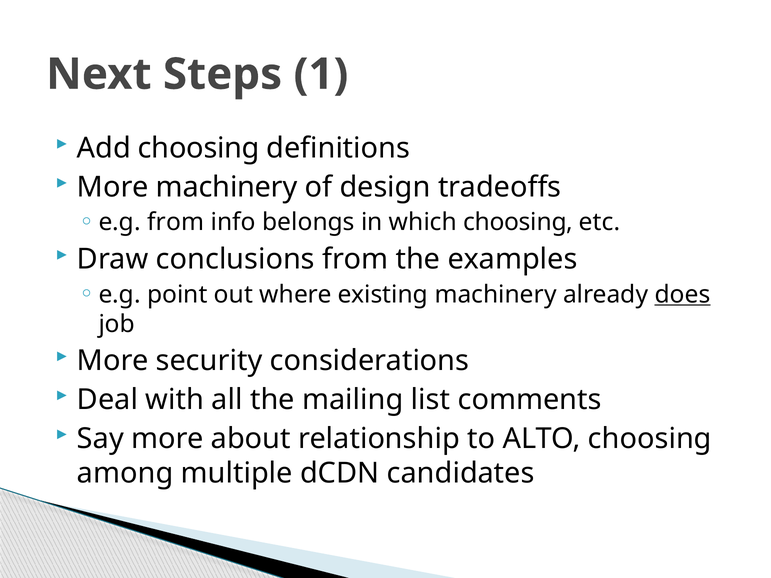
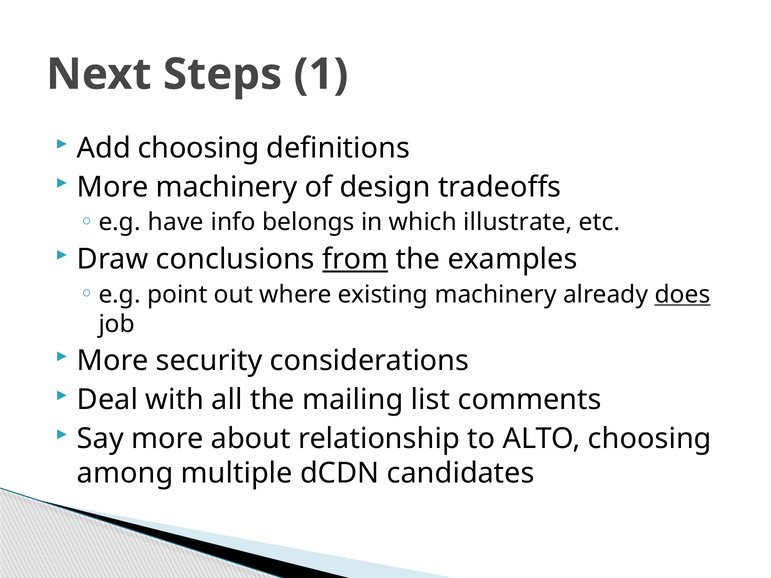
e.g from: from -> have
which choosing: choosing -> illustrate
from at (355, 259) underline: none -> present
